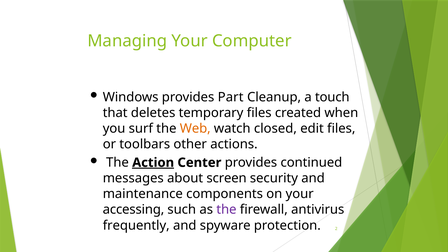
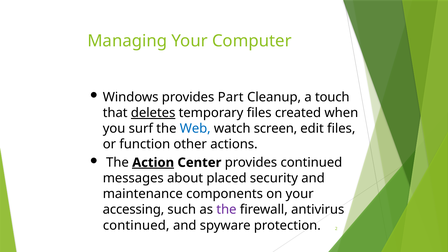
deletes underline: none -> present
Web colour: orange -> blue
closed: closed -> screen
toolbars: toolbars -> function
screen: screen -> placed
frequently at (136, 225): frequently -> continued
